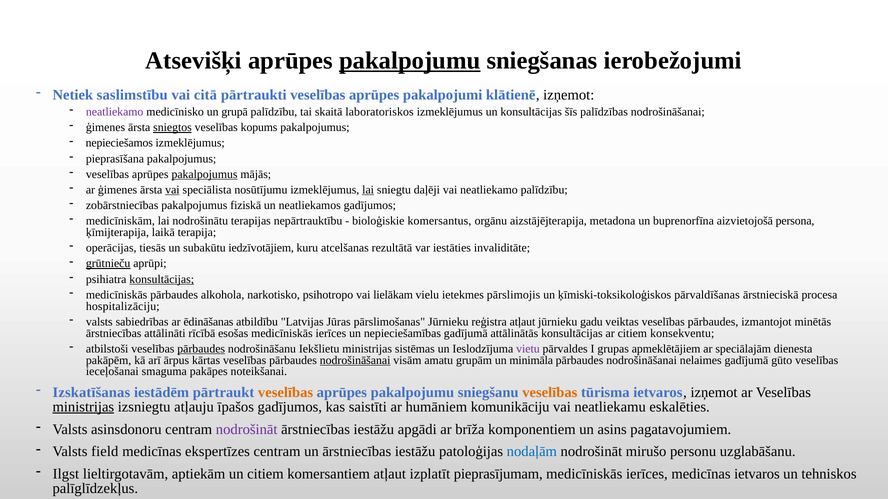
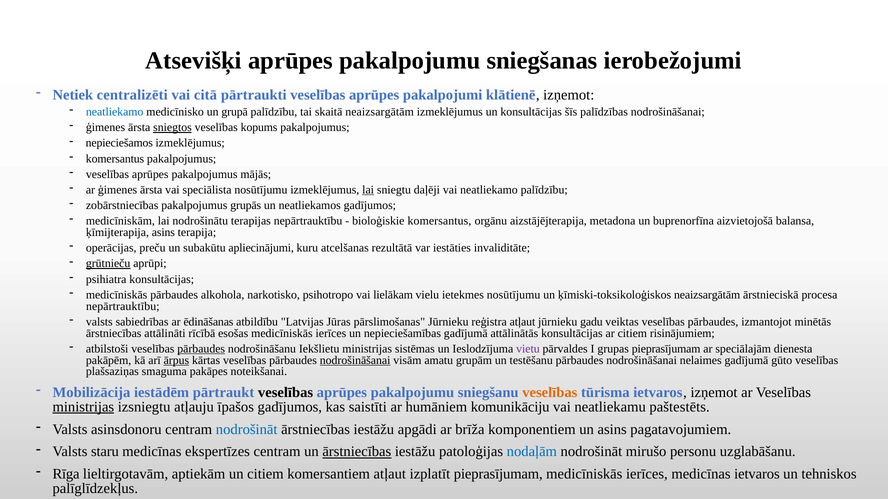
pakalpojumu at (410, 61) underline: present -> none
saslimstību: saslimstību -> centralizēti
neatliekamo at (115, 112) colour: purple -> blue
skaitā laboratoriskos: laboratoriskos -> neaizsargātām
pieprasīšana at (115, 159): pieprasīšana -> komersantus
pakalpojumus at (205, 174) underline: present -> none
vai at (172, 190) underline: present -> none
fiziskā: fiziskā -> grupās
persona: persona -> balansa
ķīmijterapija laikā: laikā -> asins
tiesās: tiesās -> preču
iedzīvotājiem: iedzīvotājiem -> apliecinājumi
konsultācijas at (162, 279) underline: present -> none
ietekmes pārslimojis: pārslimojis -> nosūtījumu
ķīmiski-toksikoloģiskos pārvaldīšanas: pārvaldīšanas -> neaizsargātām
hospitalizāciju at (123, 306): hospitalizāciju -> nepārtrauktību
konsekventu: konsekventu -> risinājumiem
grupas apmeklētājiem: apmeklētājiem -> pieprasījumam
ārpus underline: none -> present
minimāla: minimāla -> testēšanu
ieceļošanai: ieceļošanai -> plašsaziņas
Izskatīšanas: Izskatīšanas -> Mobilizācija
veselības at (286, 393) colour: orange -> black
eskalēties: eskalēties -> paštestēts
nodrošināt at (247, 430) colour: purple -> blue
field: field -> staru
ārstniecības at (357, 452) underline: none -> present
Ilgst: Ilgst -> Rīga
